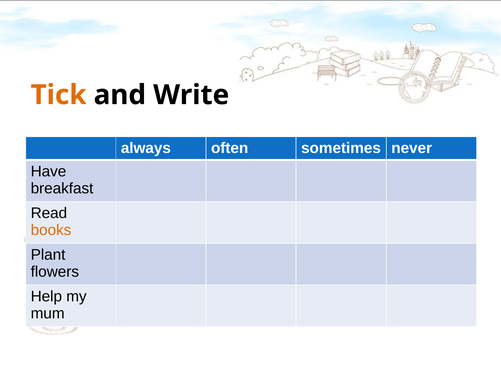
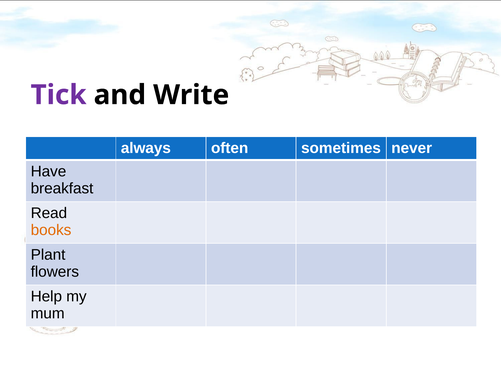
Tick colour: orange -> purple
